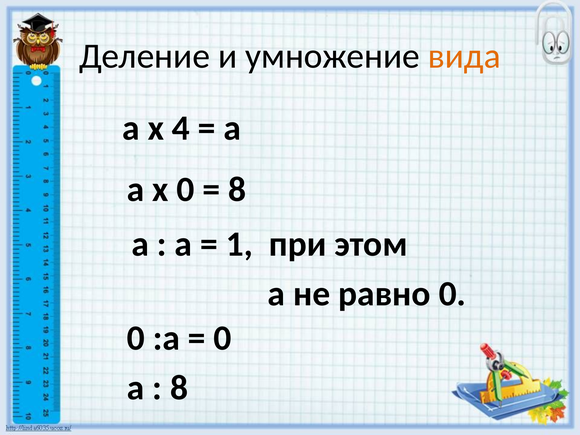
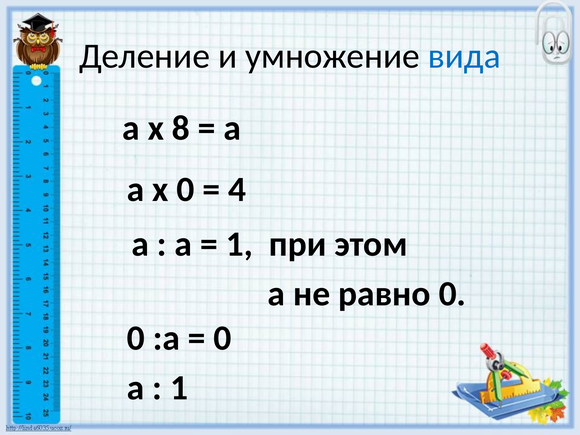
вида colour: orange -> blue
4: 4 -> 8
8 at (237, 189): 8 -> 4
8 at (179, 388): 8 -> 1
